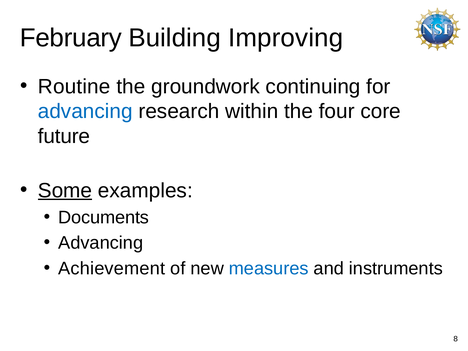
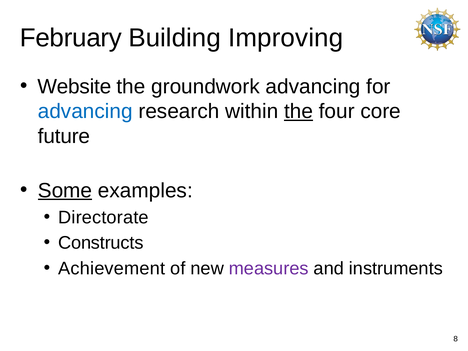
Routine: Routine -> Website
groundwork continuing: continuing -> advancing
the at (299, 111) underline: none -> present
Documents: Documents -> Directorate
Advancing at (101, 243): Advancing -> Constructs
measures colour: blue -> purple
